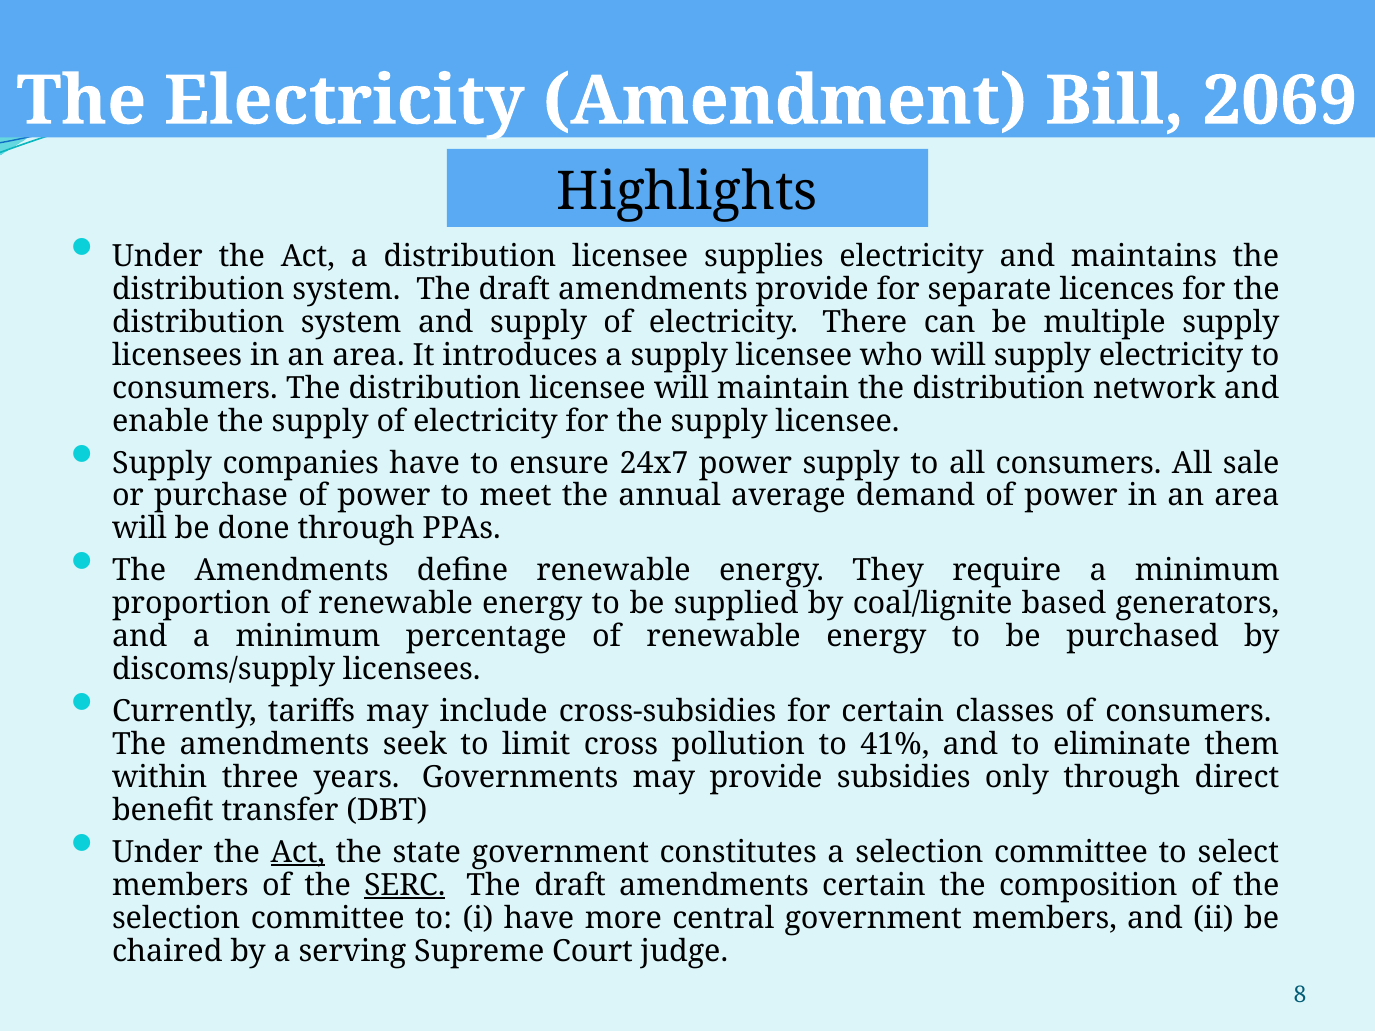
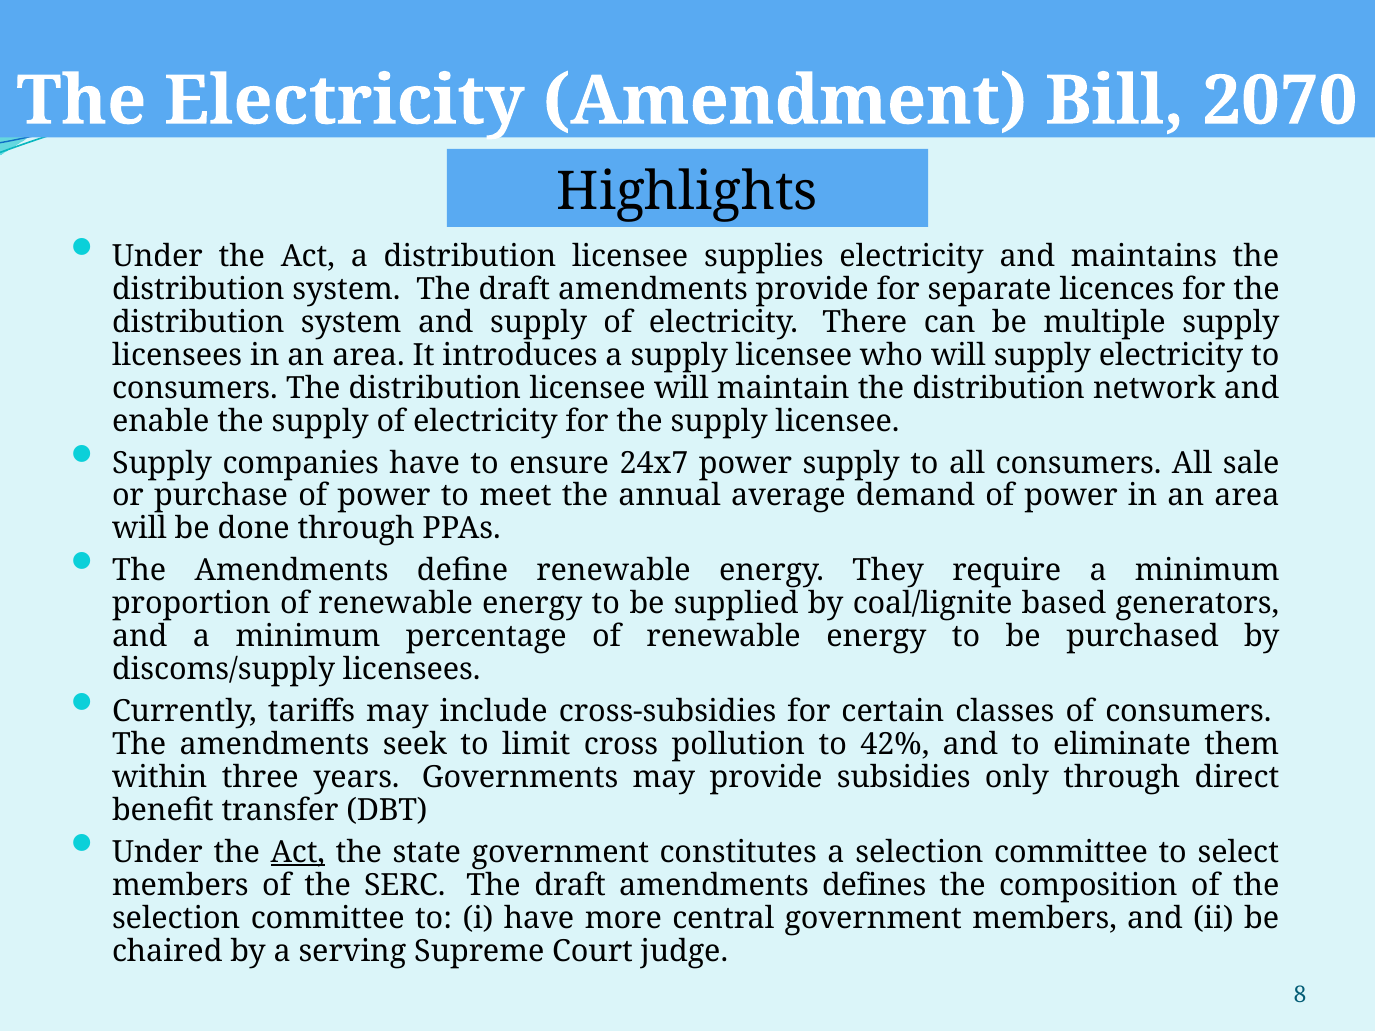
2069: 2069 -> 2070
41%: 41% -> 42%
SERC underline: present -> none
amendments certain: certain -> defines
